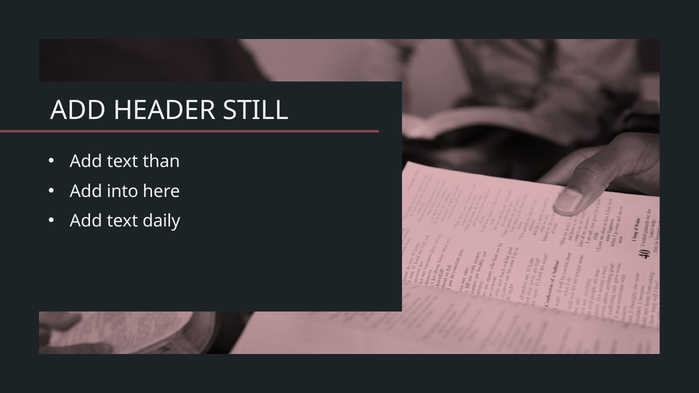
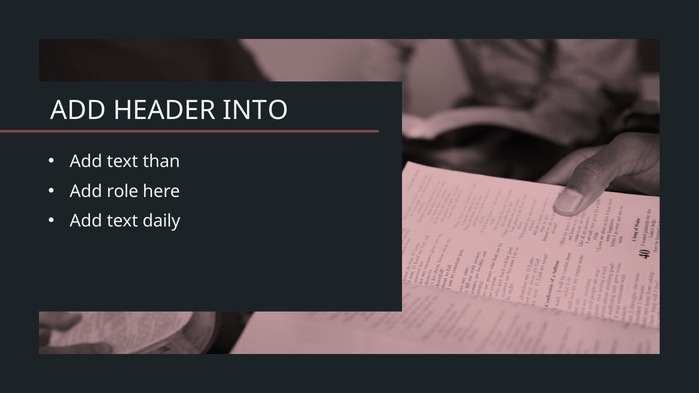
STILL: STILL -> INTO
into: into -> role
